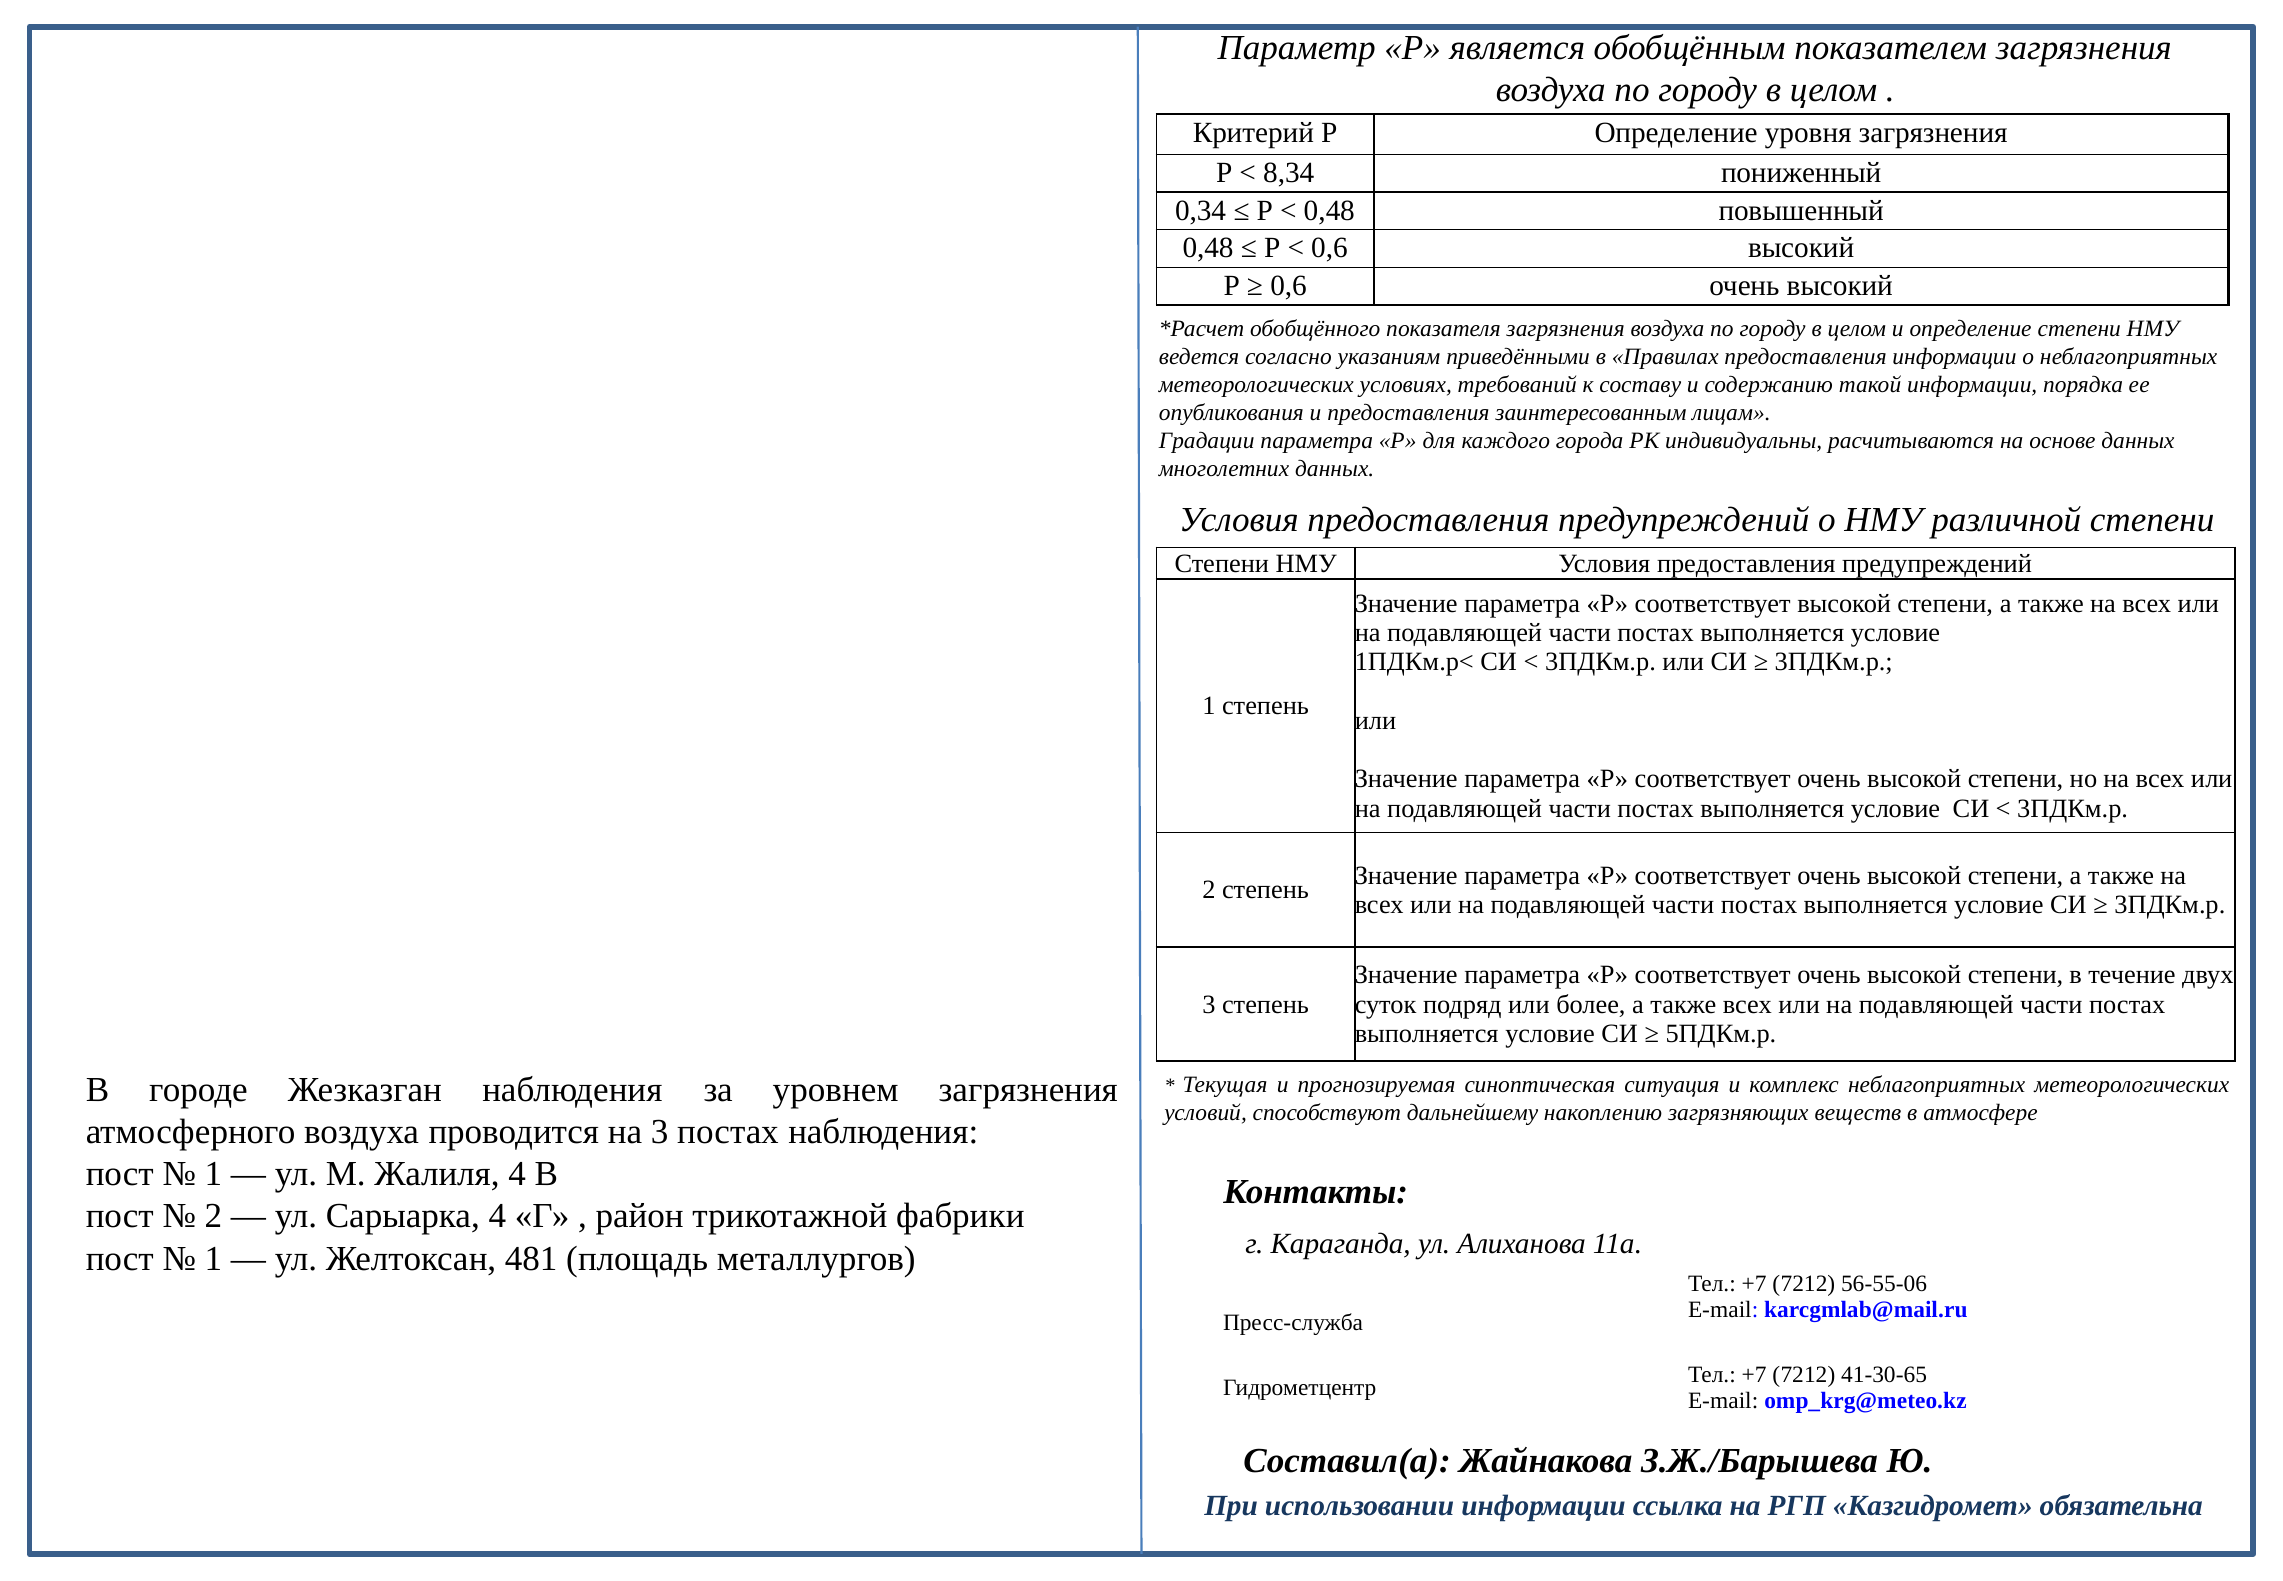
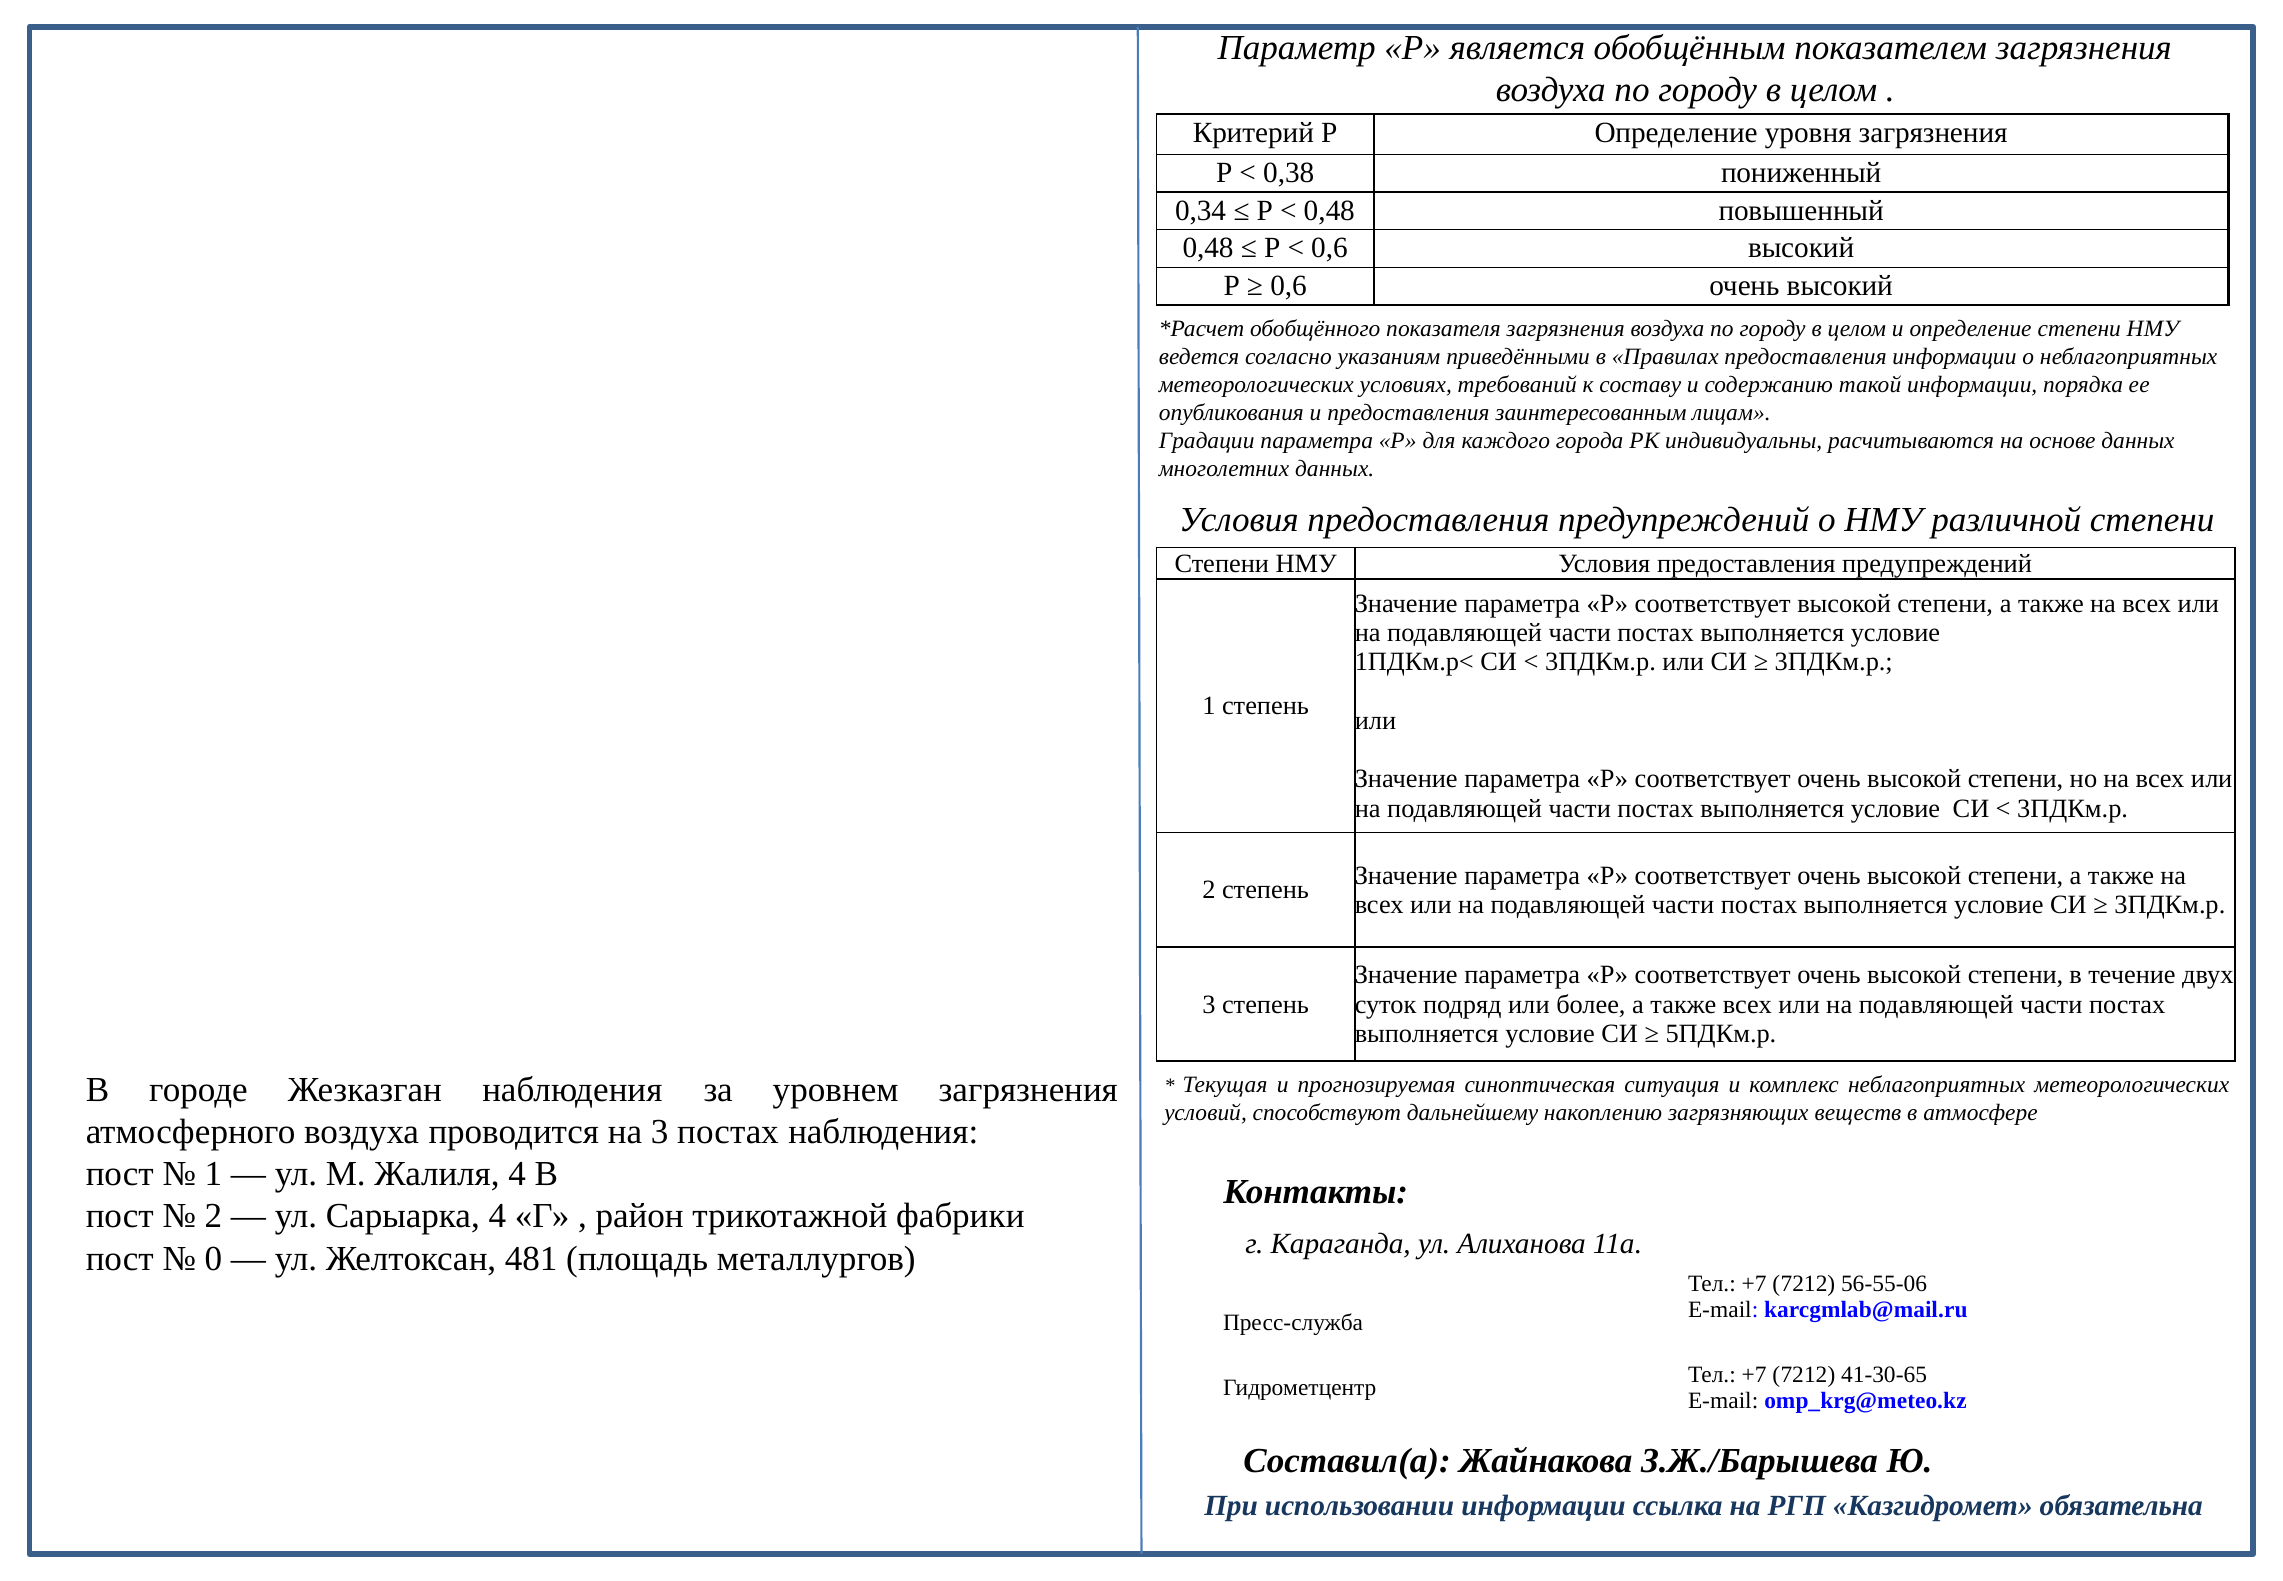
8,34: 8,34 -> 0,38
1 at (213, 1258): 1 -> 0
